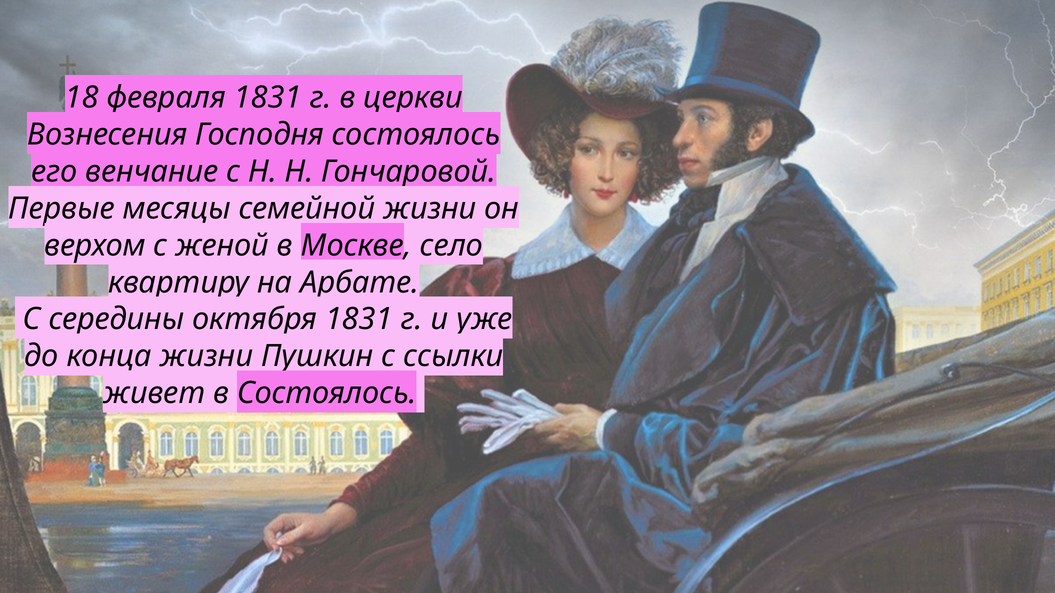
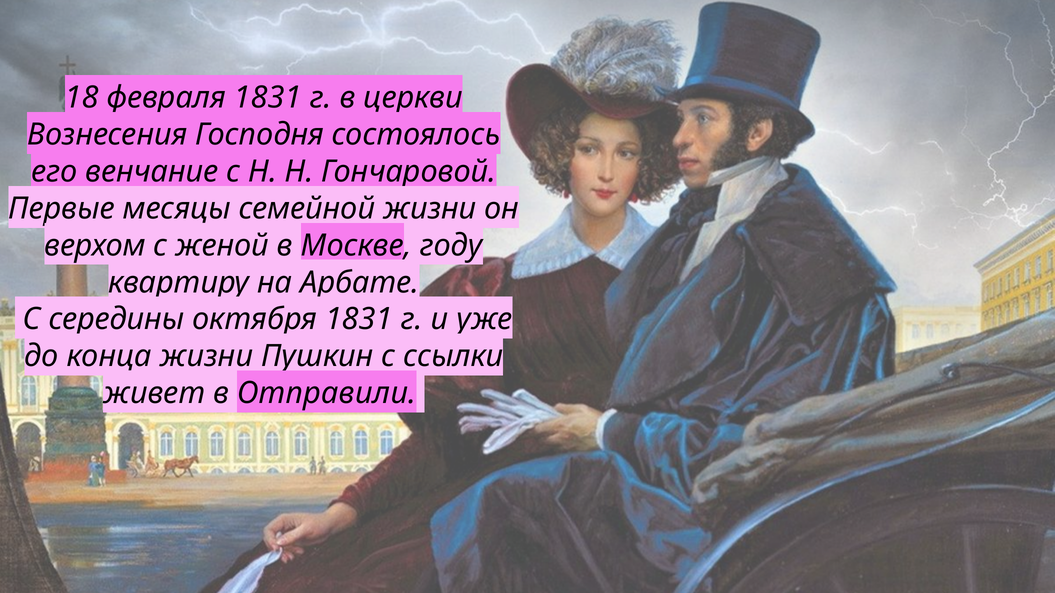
село: село -> году
в Состоялось: Состоялось -> Отправили
